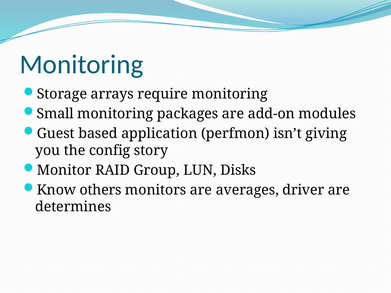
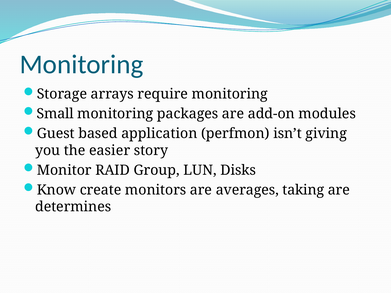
config: config -> easier
others: others -> create
driver: driver -> taking
